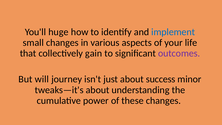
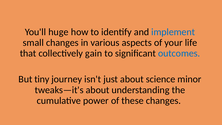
outcomes colour: purple -> blue
will: will -> tiny
success: success -> science
